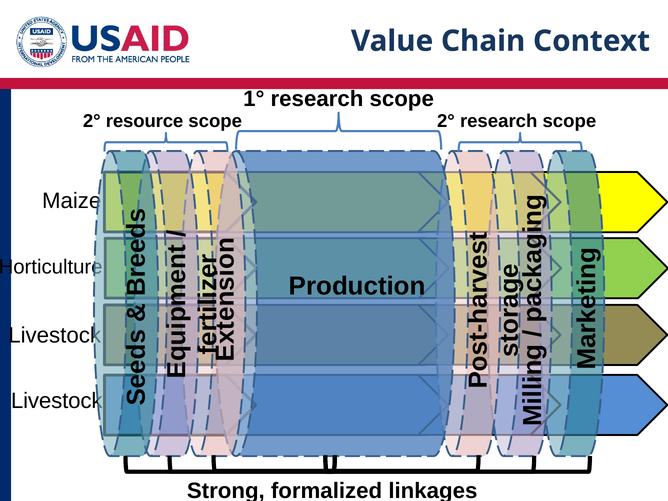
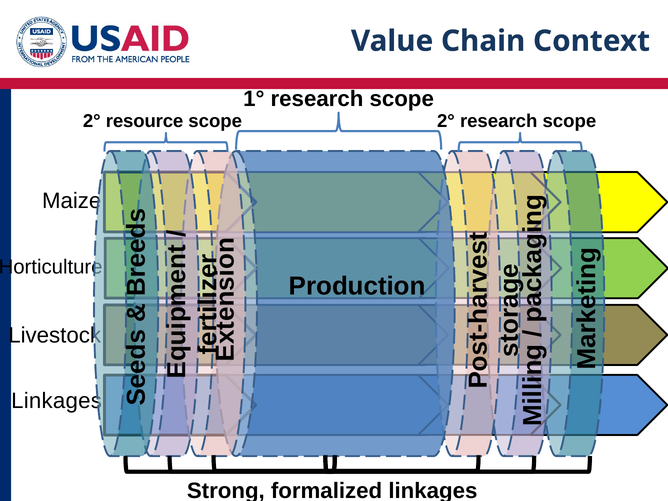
Livestock at (57, 401): Livestock -> Linkages
